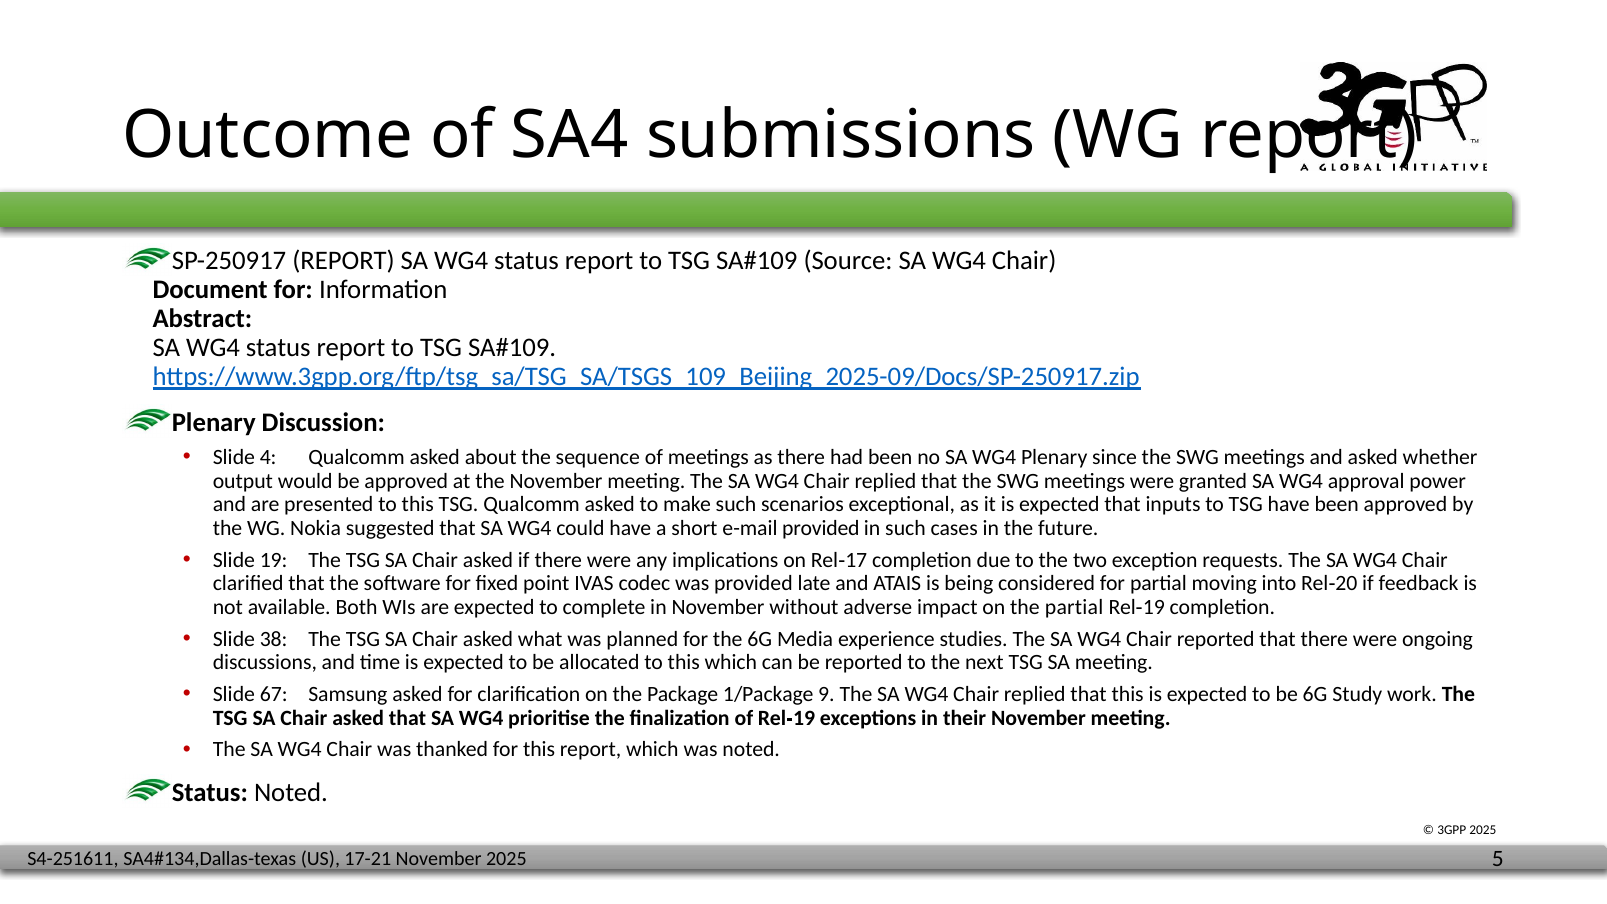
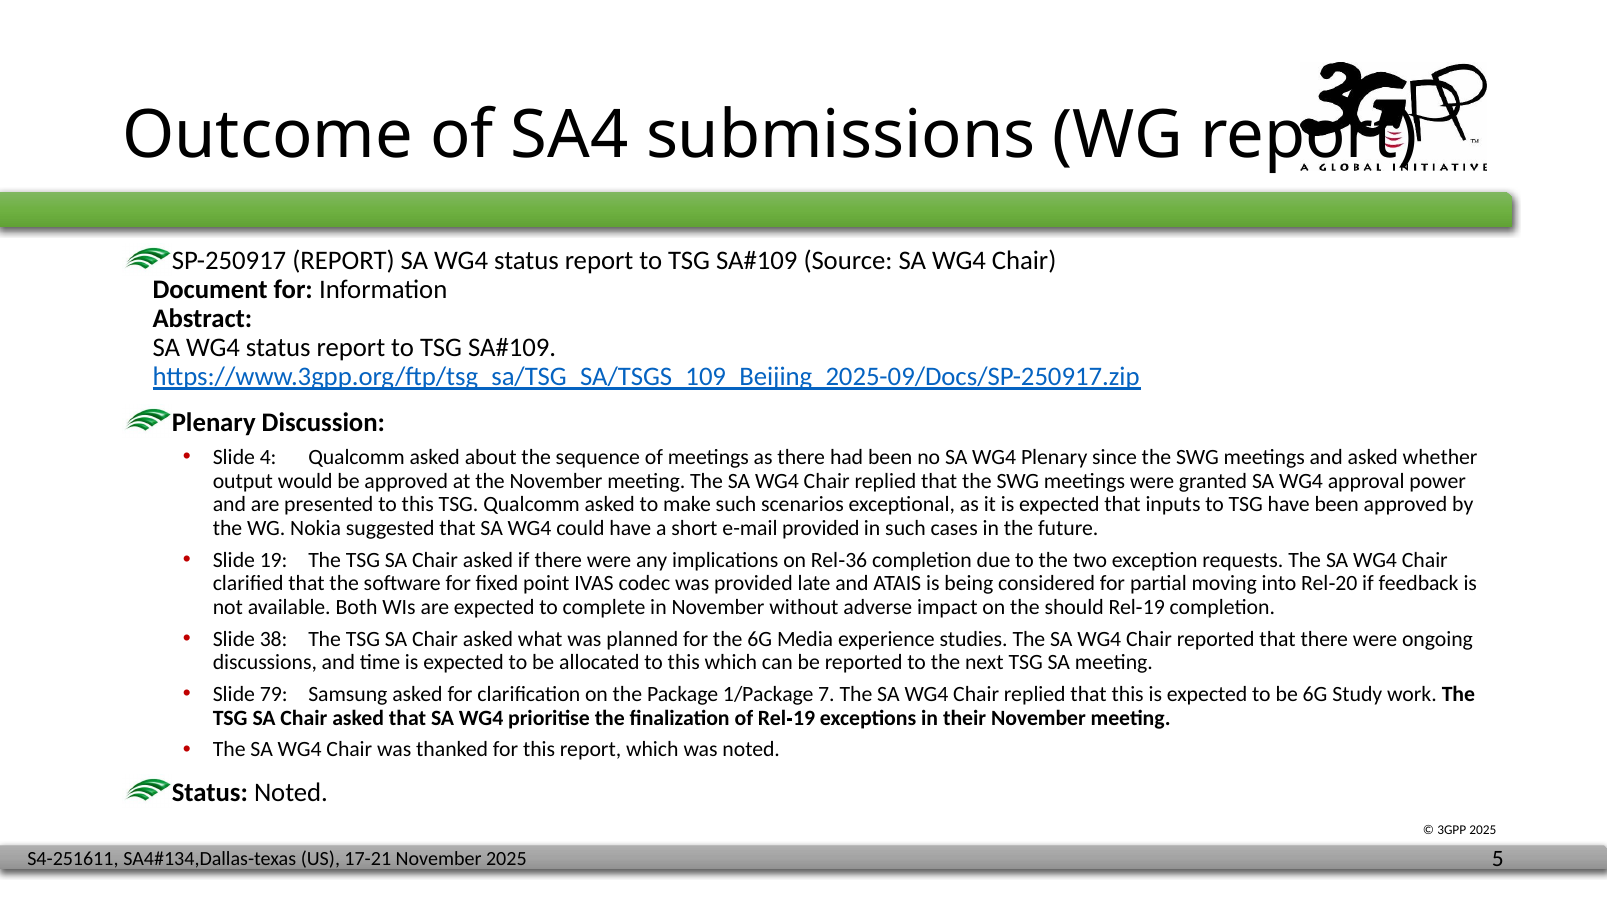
17: 17 -> 36
the partial: partial -> should
67: 67 -> 79
9: 9 -> 7
